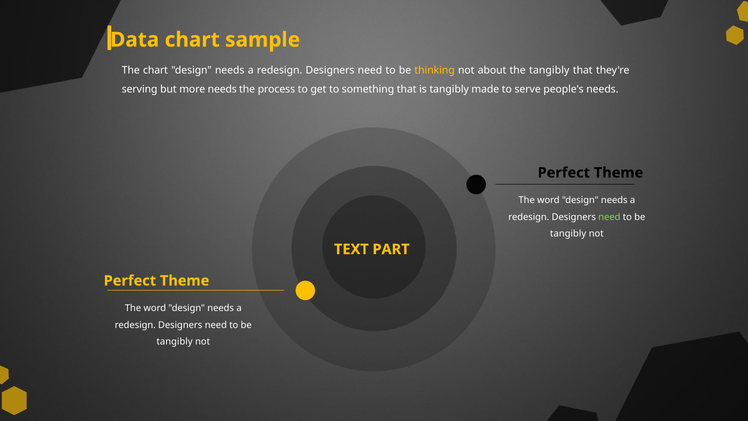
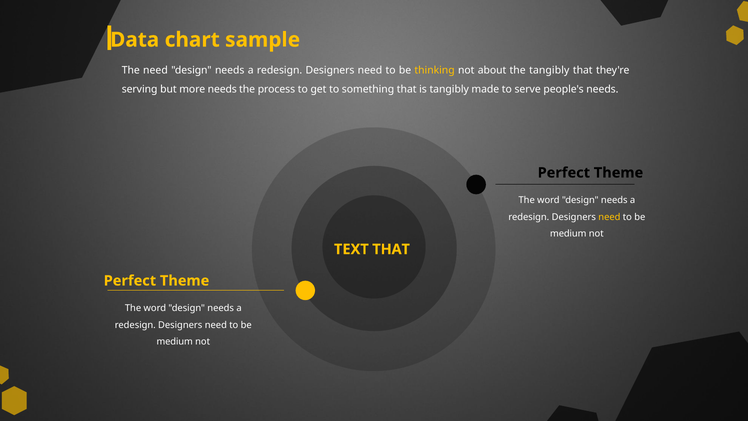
The chart: chart -> need
need at (609, 217) colour: light green -> yellow
tangibly at (568, 234): tangibly -> medium
TEXT PART: PART -> THAT
tangibly at (175, 342): tangibly -> medium
